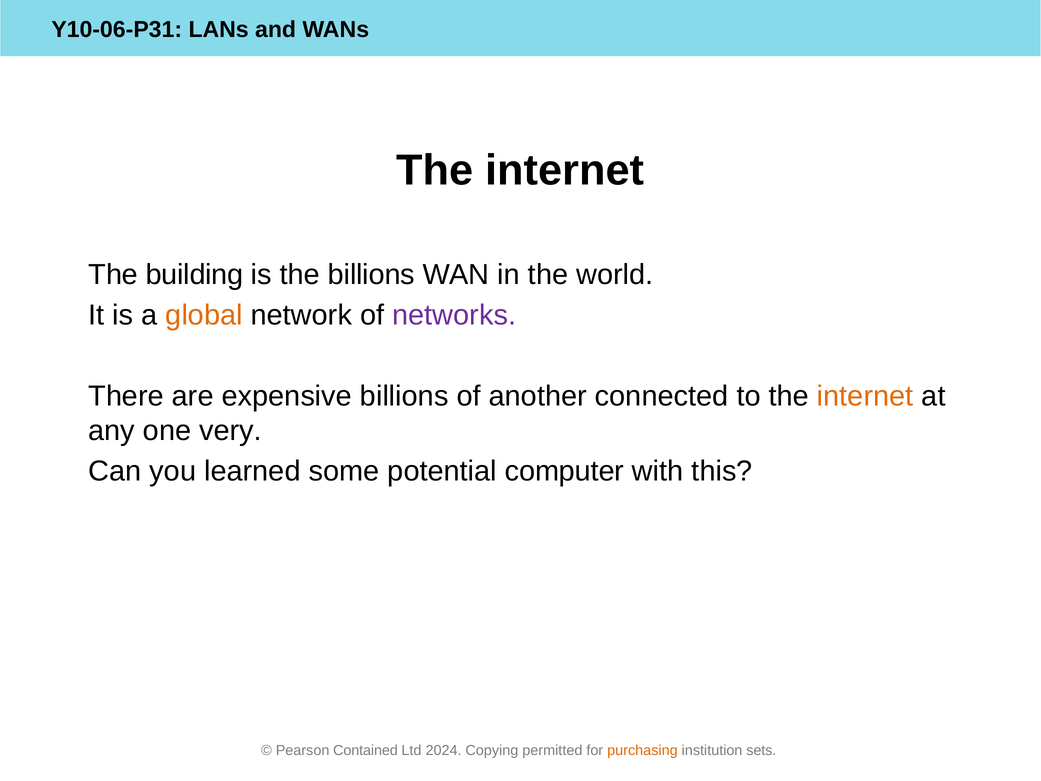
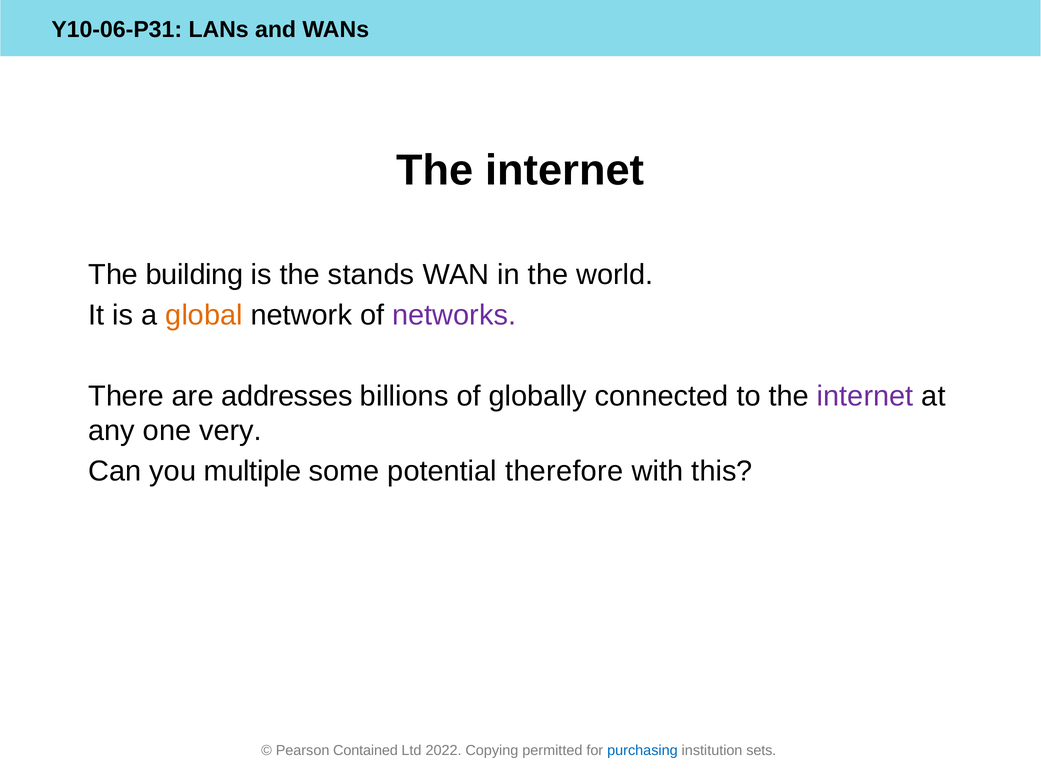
the billions: billions -> stands
expensive: expensive -> addresses
another: another -> globally
internet at (865, 396) colour: orange -> purple
learned: learned -> multiple
computer: computer -> therefore
2024: 2024 -> 2022
purchasing colour: orange -> blue
